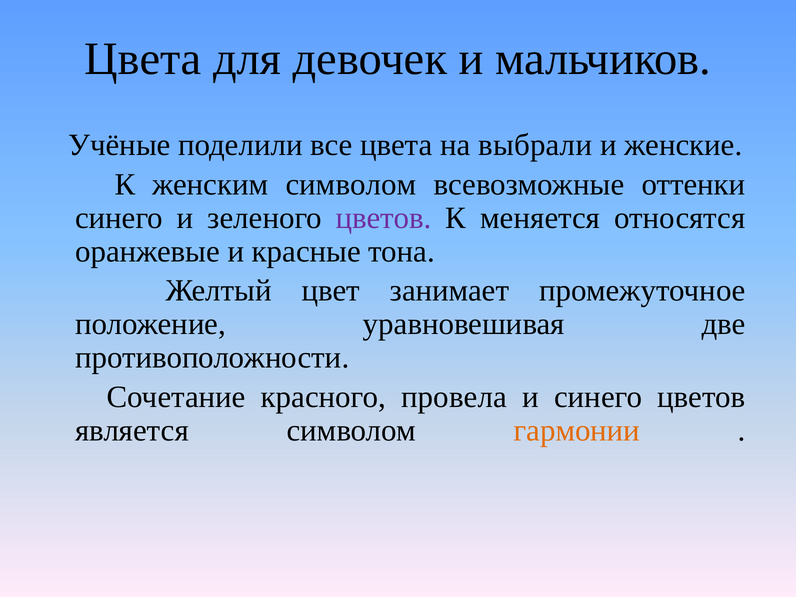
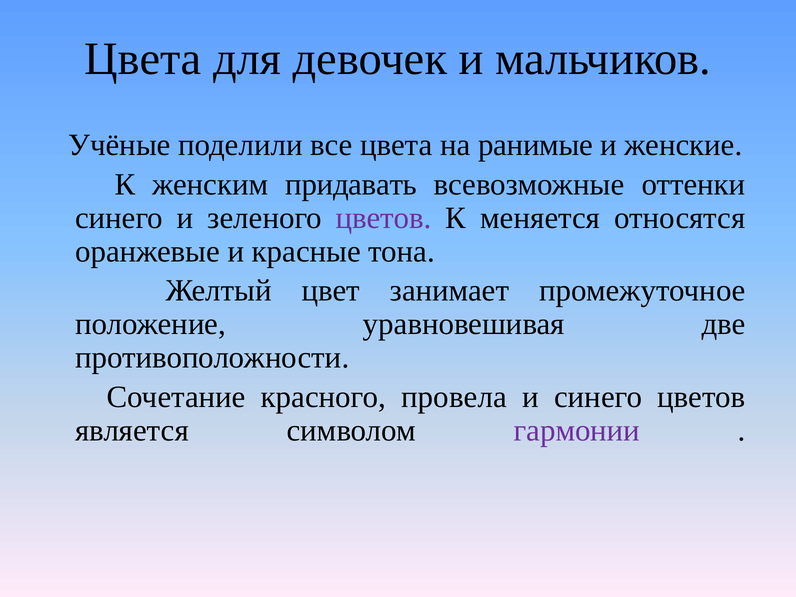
выбрали: выбрали -> ранимые
женским символом: символом -> придавать
гармонии colour: orange -> purple
